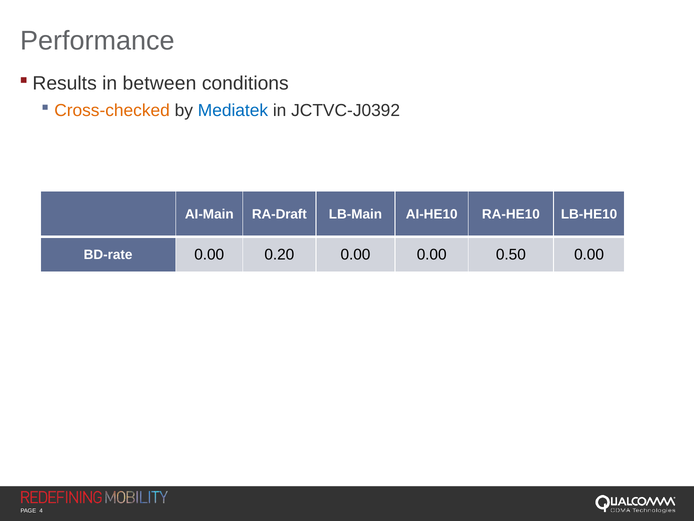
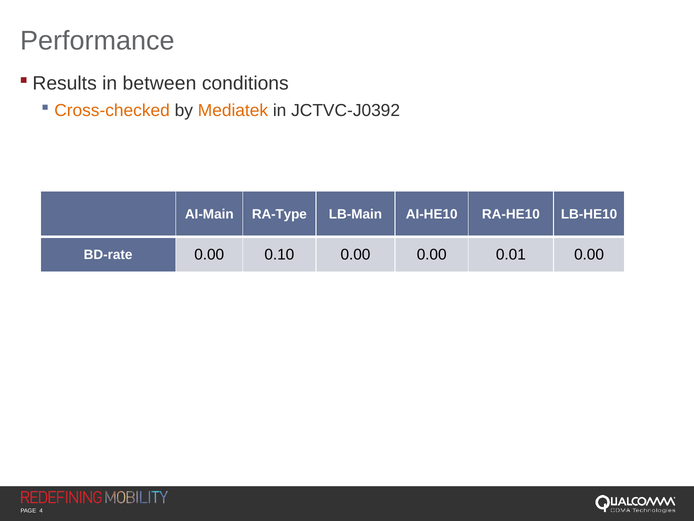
Mediatek colour: blue -> orange
RA-Draft: RA-Draft -> RA-Type
0.20: 0.20 -> 0.10
0.50: 0.50 -> 0.01
